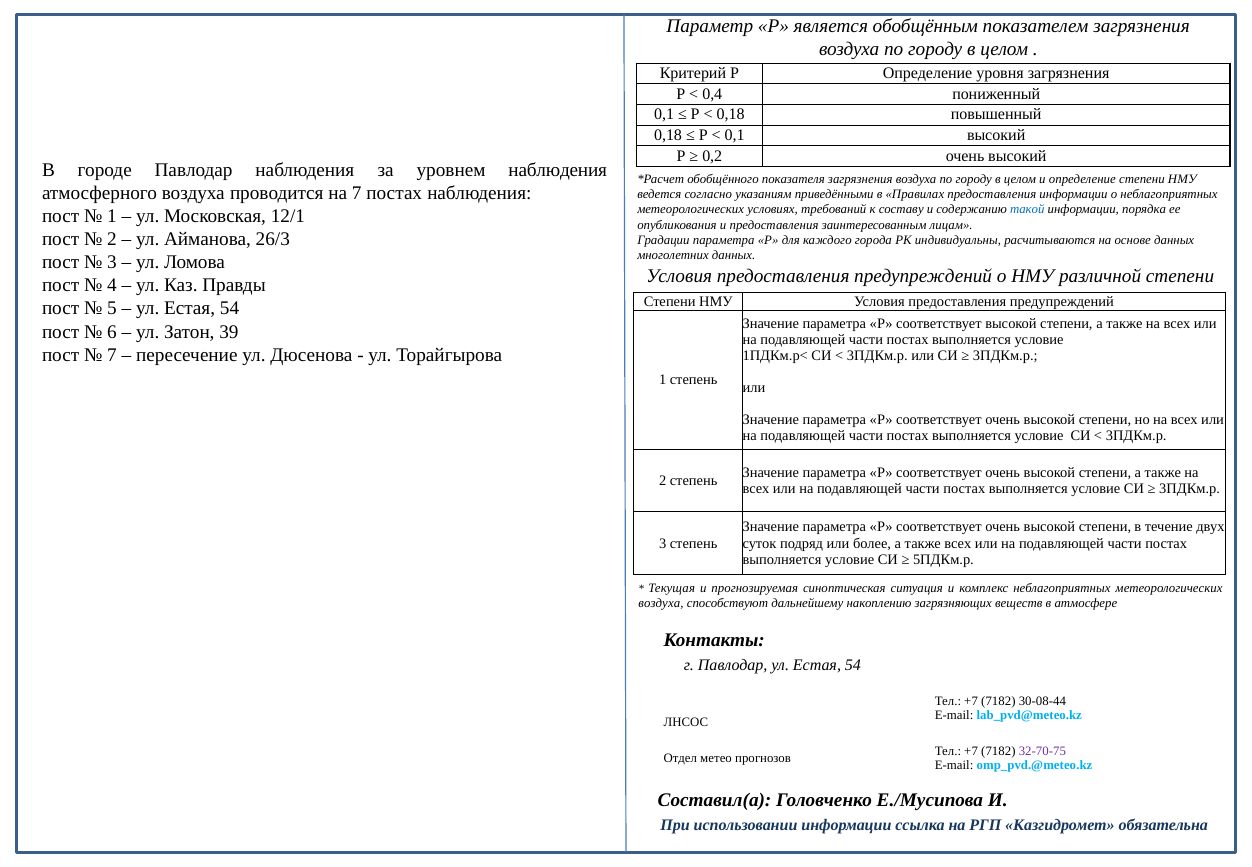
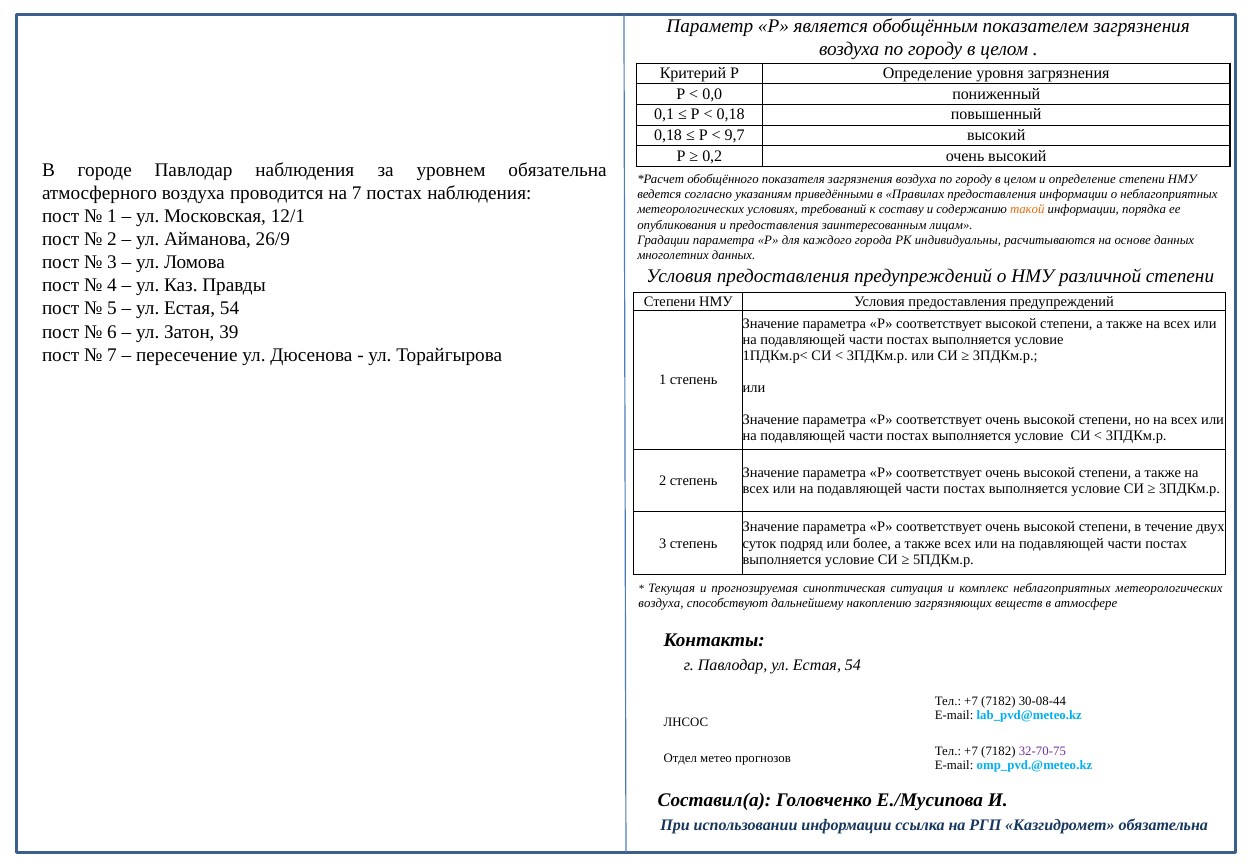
0,4: 0,4 -> 0,0
0,1 at (735, 135): 0,1 -> 9,7
уровнем наблюдения: наблюдения -> обязательна
такой colour: blue -> orange
26/3: 26/3 -> 26/9
